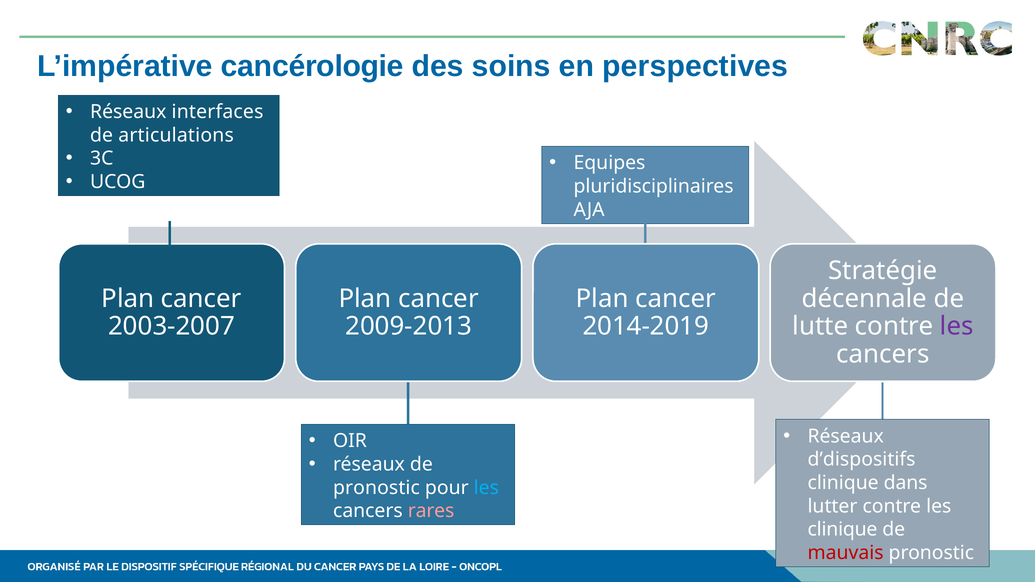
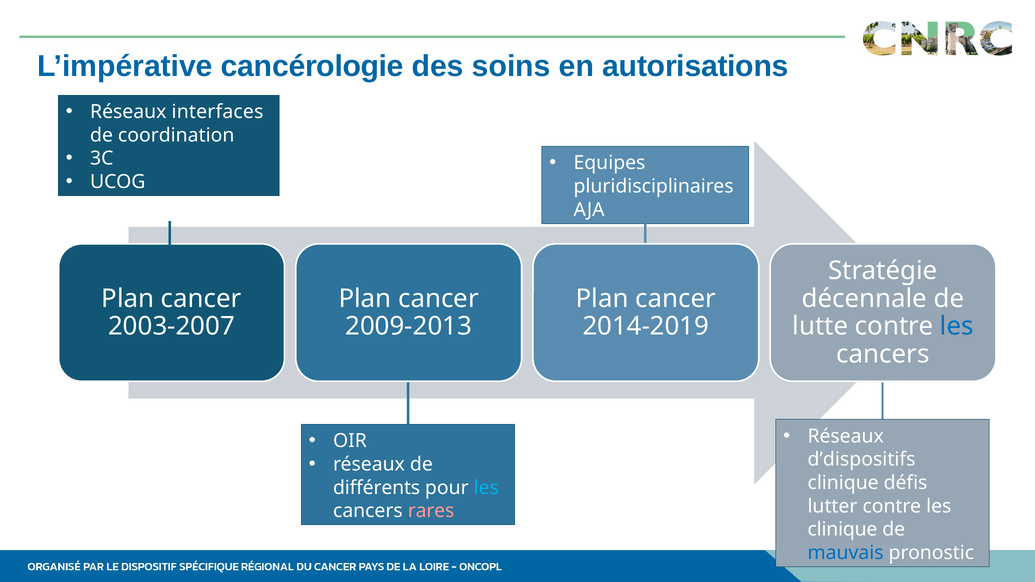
perspectives: perspectives -> autorisations
articulations: articulations -> coordination
les at (957, 326) colour: purple -> blue
dans: dans -> défis
pronostic at (376, 488): pronostic -> différents
mauvais colour: red -> blue
